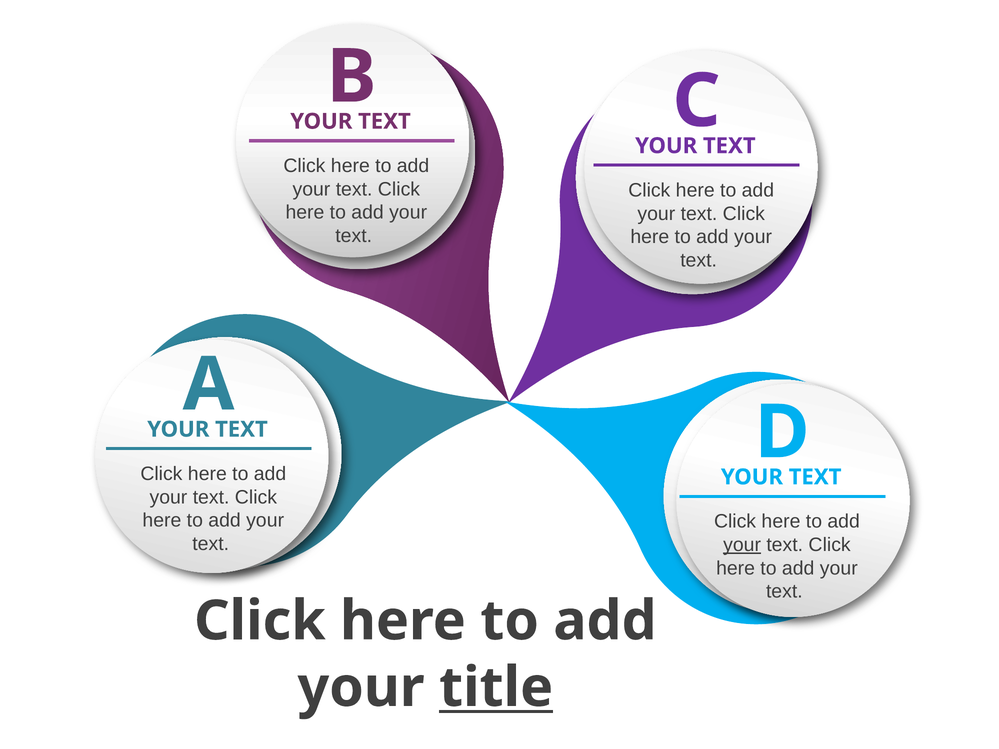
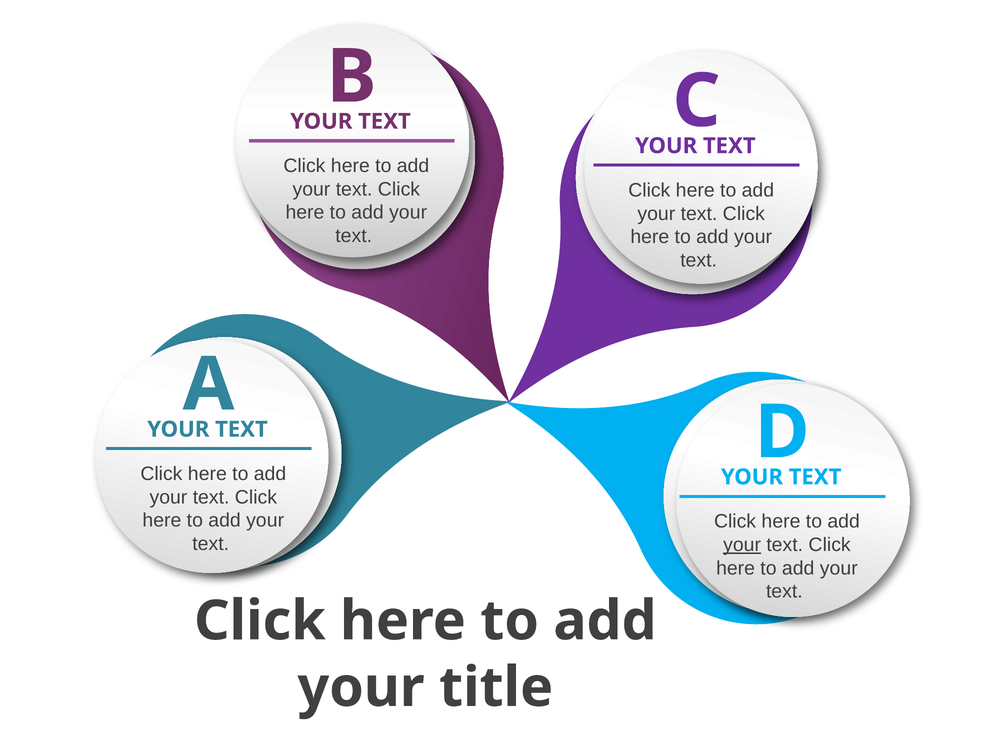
title underline: present -> none
